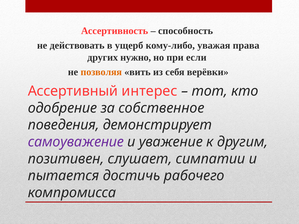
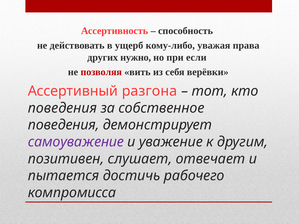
позволяя colour: orange -> red
интерес: интерес -> разгона
одобрение at (62, 108): одобрение -> поведения
симпатии: симпатии -> отвечает
